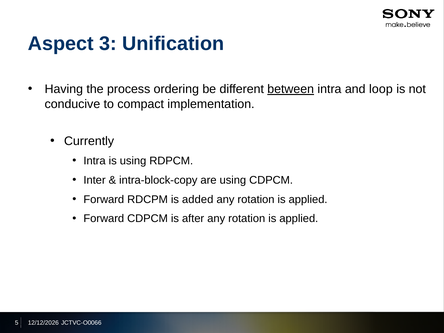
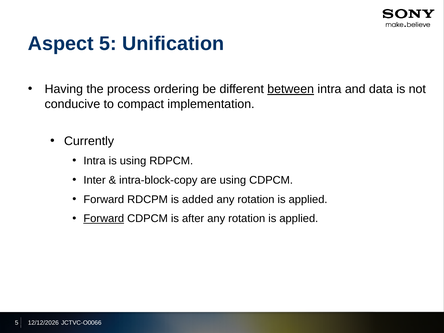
Aspect 3: 3 -> 5
loop: loop -> data
Forward at (104, 219) underline: none -> present
